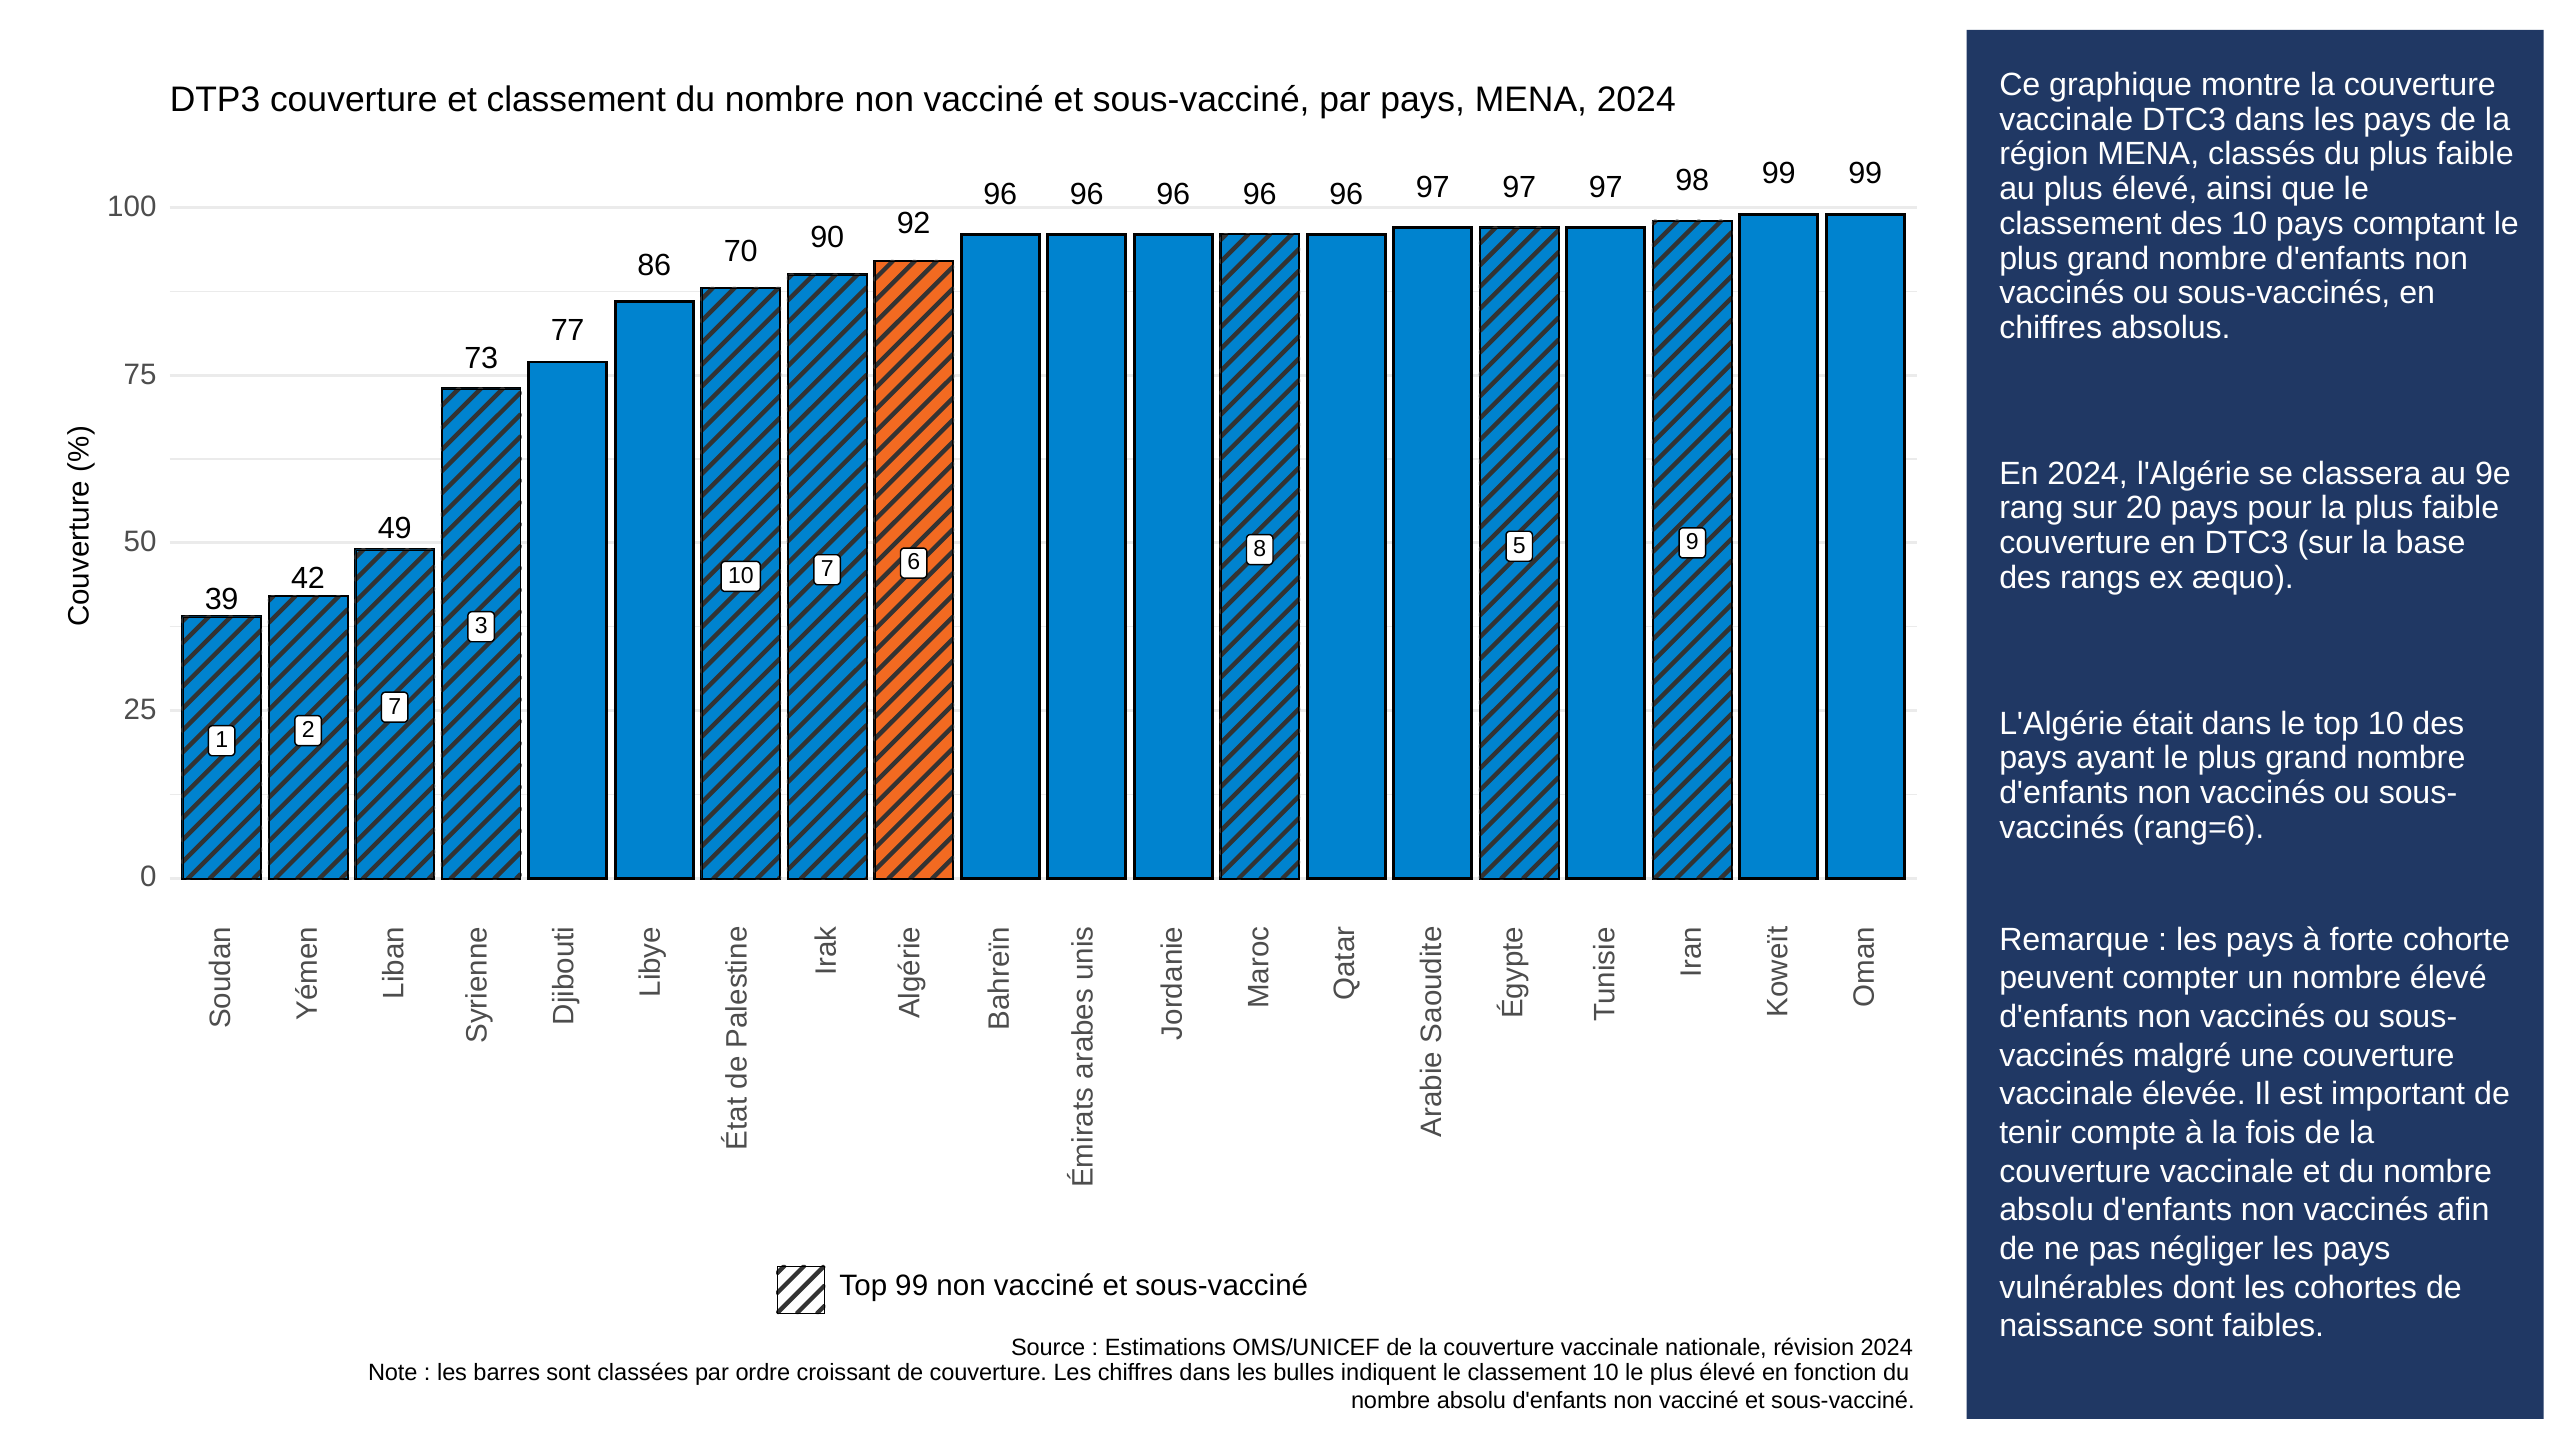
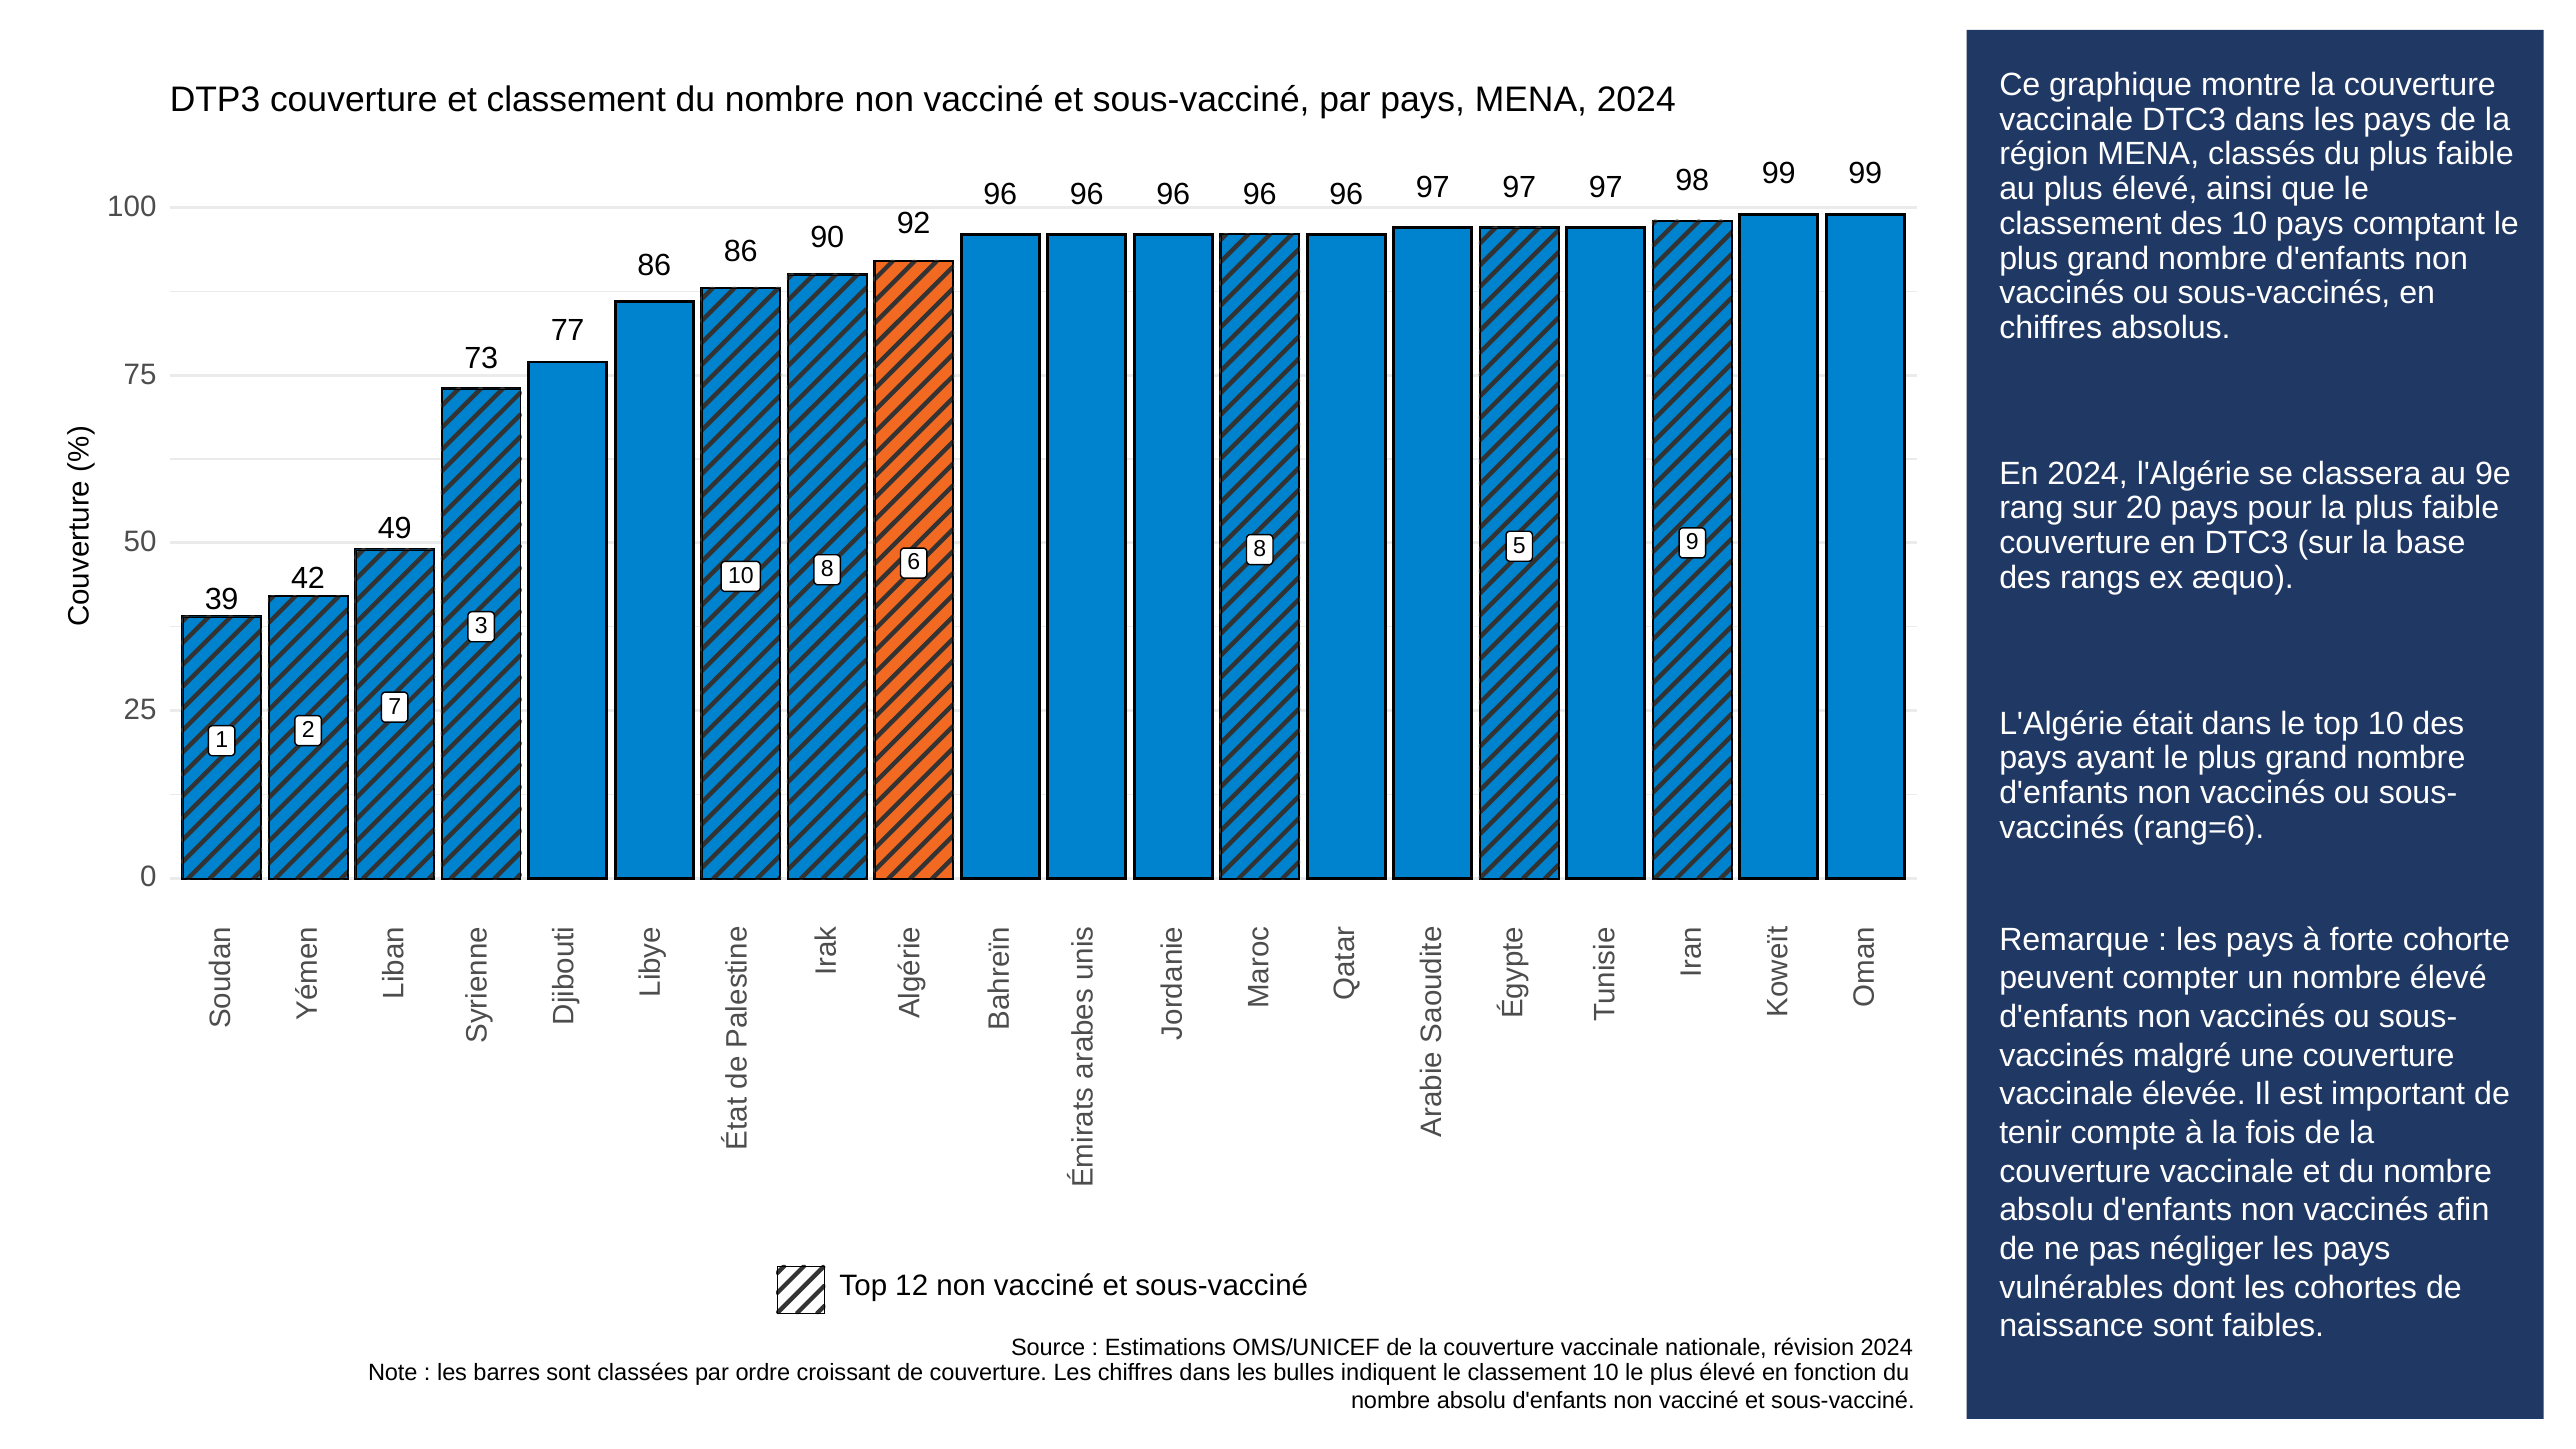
86 70: 70 -> 86
10 7: 7 -> 8
Top 99: 99 -> 12
